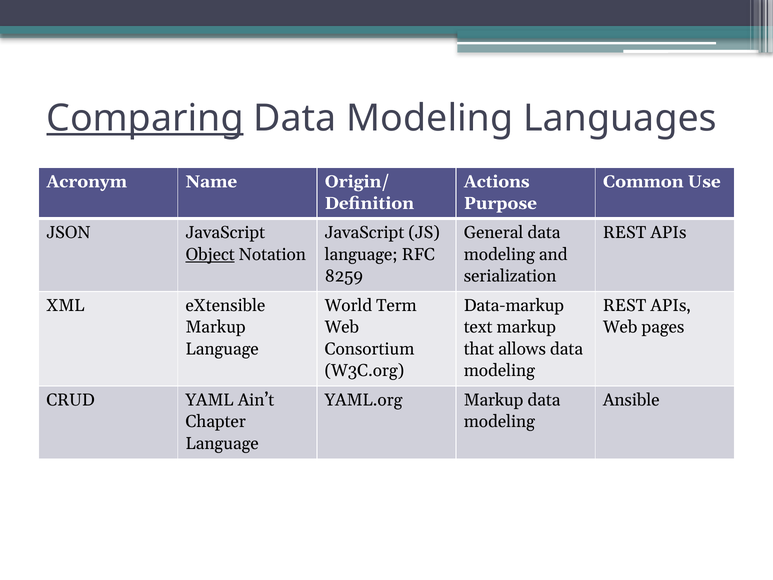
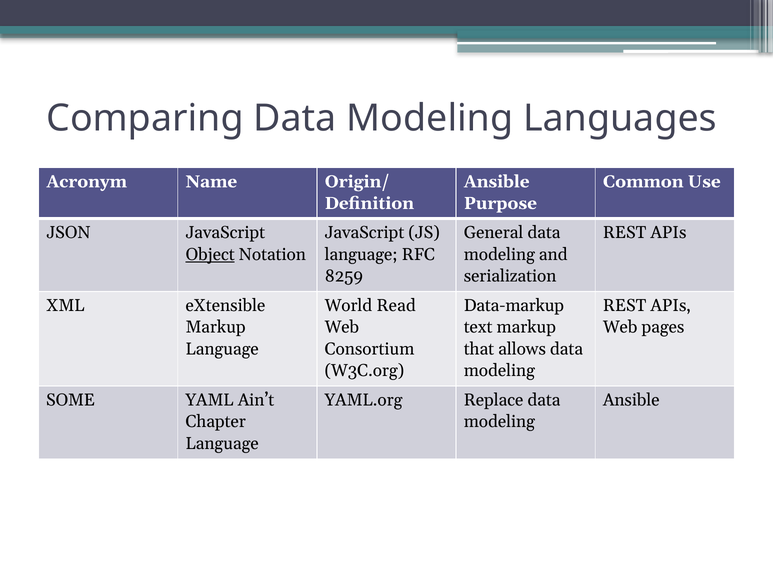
Comparing underline: present -> none
Actions at (497, 182): Actions -> Ansible
Term: Term -> Read
CRUD: CRUD -> SOME
YAML.org Markup: Markup -> Replace
